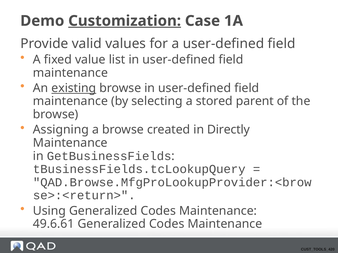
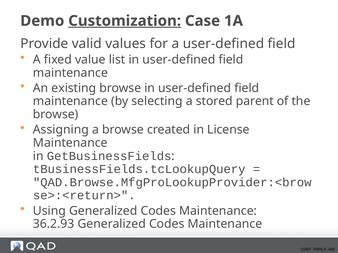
existing underline: present -> none
Directly: Directly -> License
49.6.61: 49.6.61 -> 36.2.93
